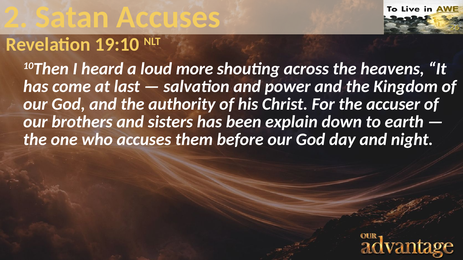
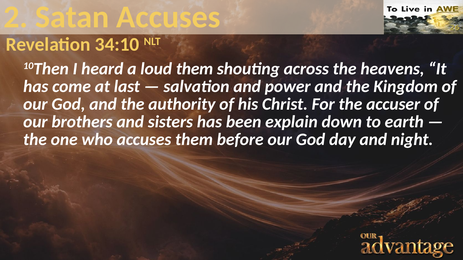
19:10: 19:10 -> 34:10
loud more: more -> them
